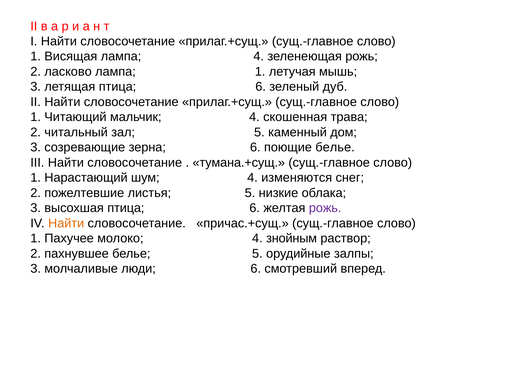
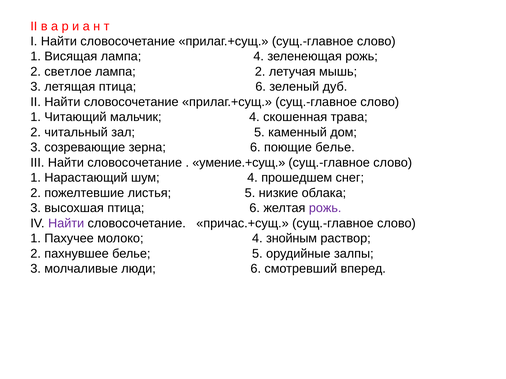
ласково: ласково -> светлое
лампа 1: 1 -> 2
тумана.+сущ: тумана.+сущ -> умение.+сущ
изменяются: изменяются -> прошедшем
Найти at (66, 224) colour: orange -> purple
